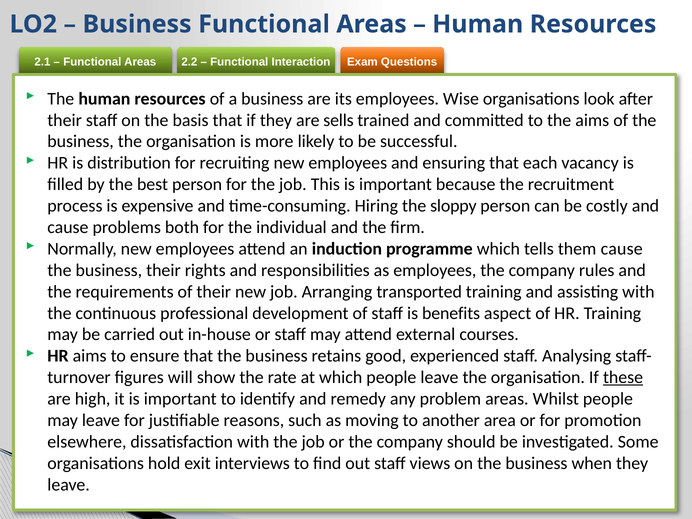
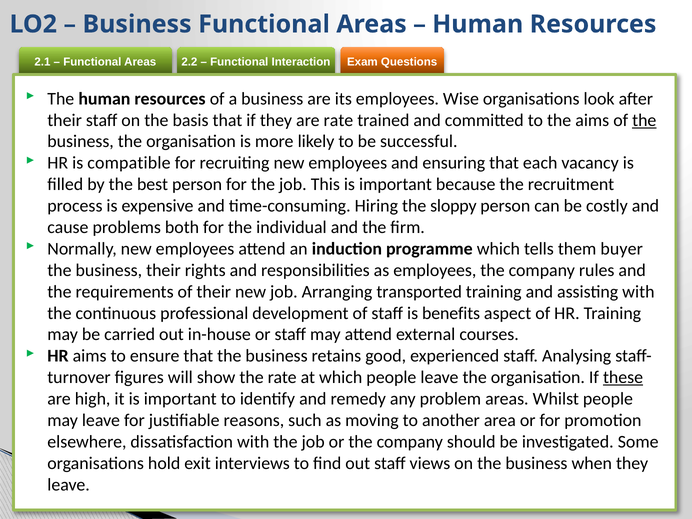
are sells: sells -> rate
the at (644, 120) underline: none -> present
distribution: distribution -> compatible
them cause: cause -> buyer
